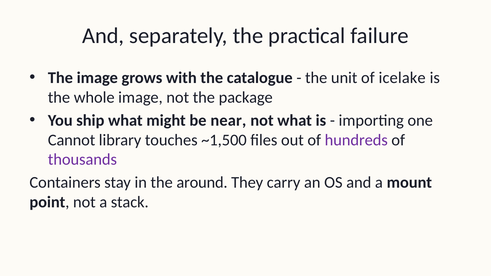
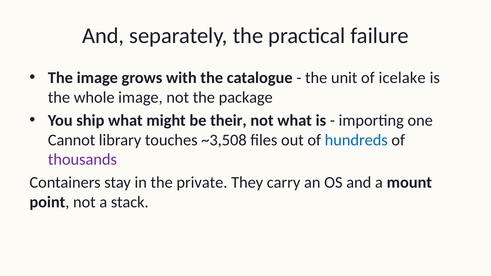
near: near -> their
~1,500: ~1,500 -> ~3,508
hundreds colour: purple -> blue
around: around -> private
